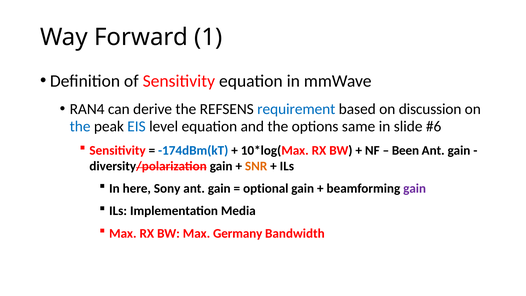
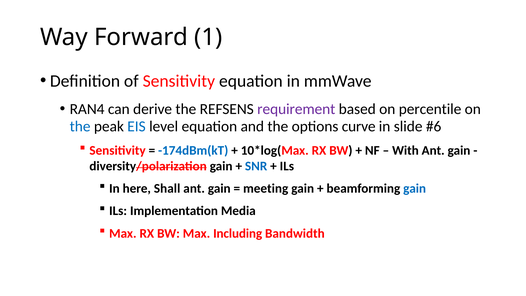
requirement colour: blue -> purple
discussion: discussion -> percentile
same: same -> curve
Been: Been -> With
SNR colour: orange -> blue
Sony: Sony -> Shall
optional: optional -> meeting
gain at (415, 189) colour: purple -> blue
Germany: Germany -> Including
